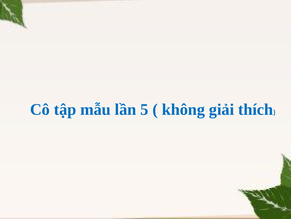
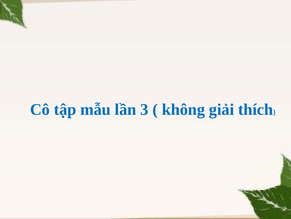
5: 5 -> 3
